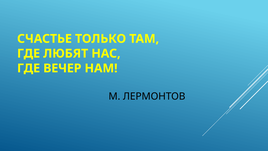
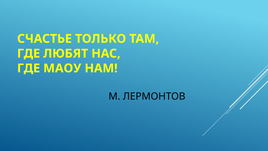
ВЕЧЕР: ВЕЧЕР -> МАОУ
